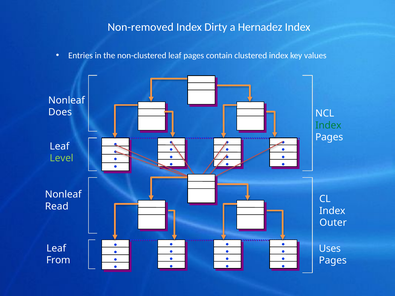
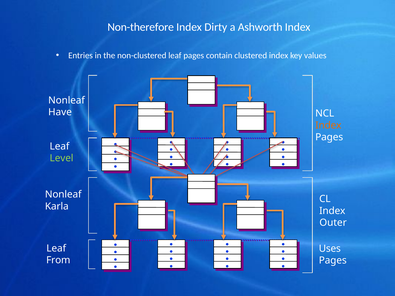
Non-removed: Non-removed -> Non-therefore
Hernadez: Hernadez -> Ashworth
Does: Does -> Have
Index at (328, 125) colour: green -> orange
Read: Read -> Karla
